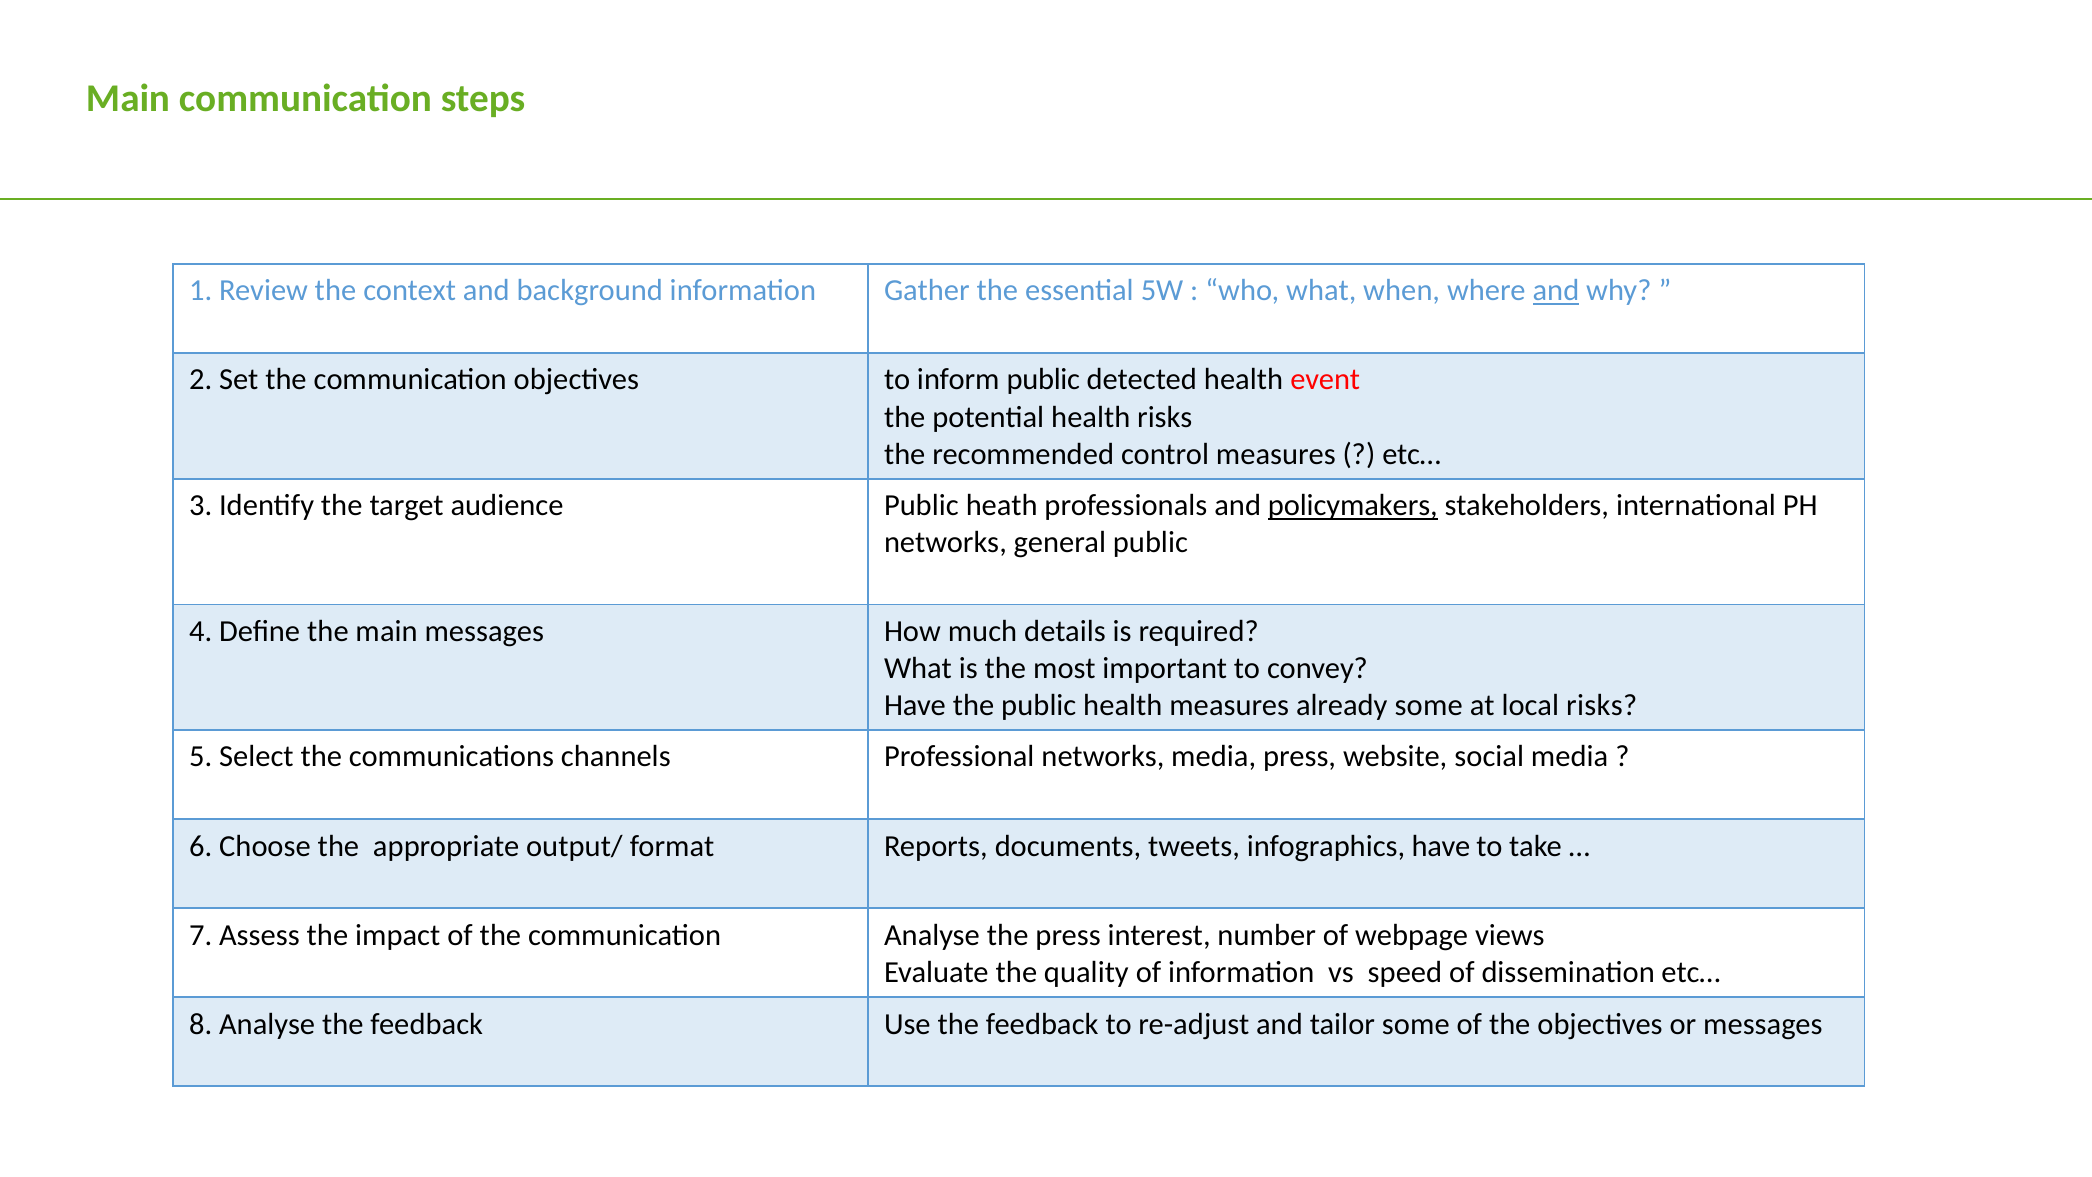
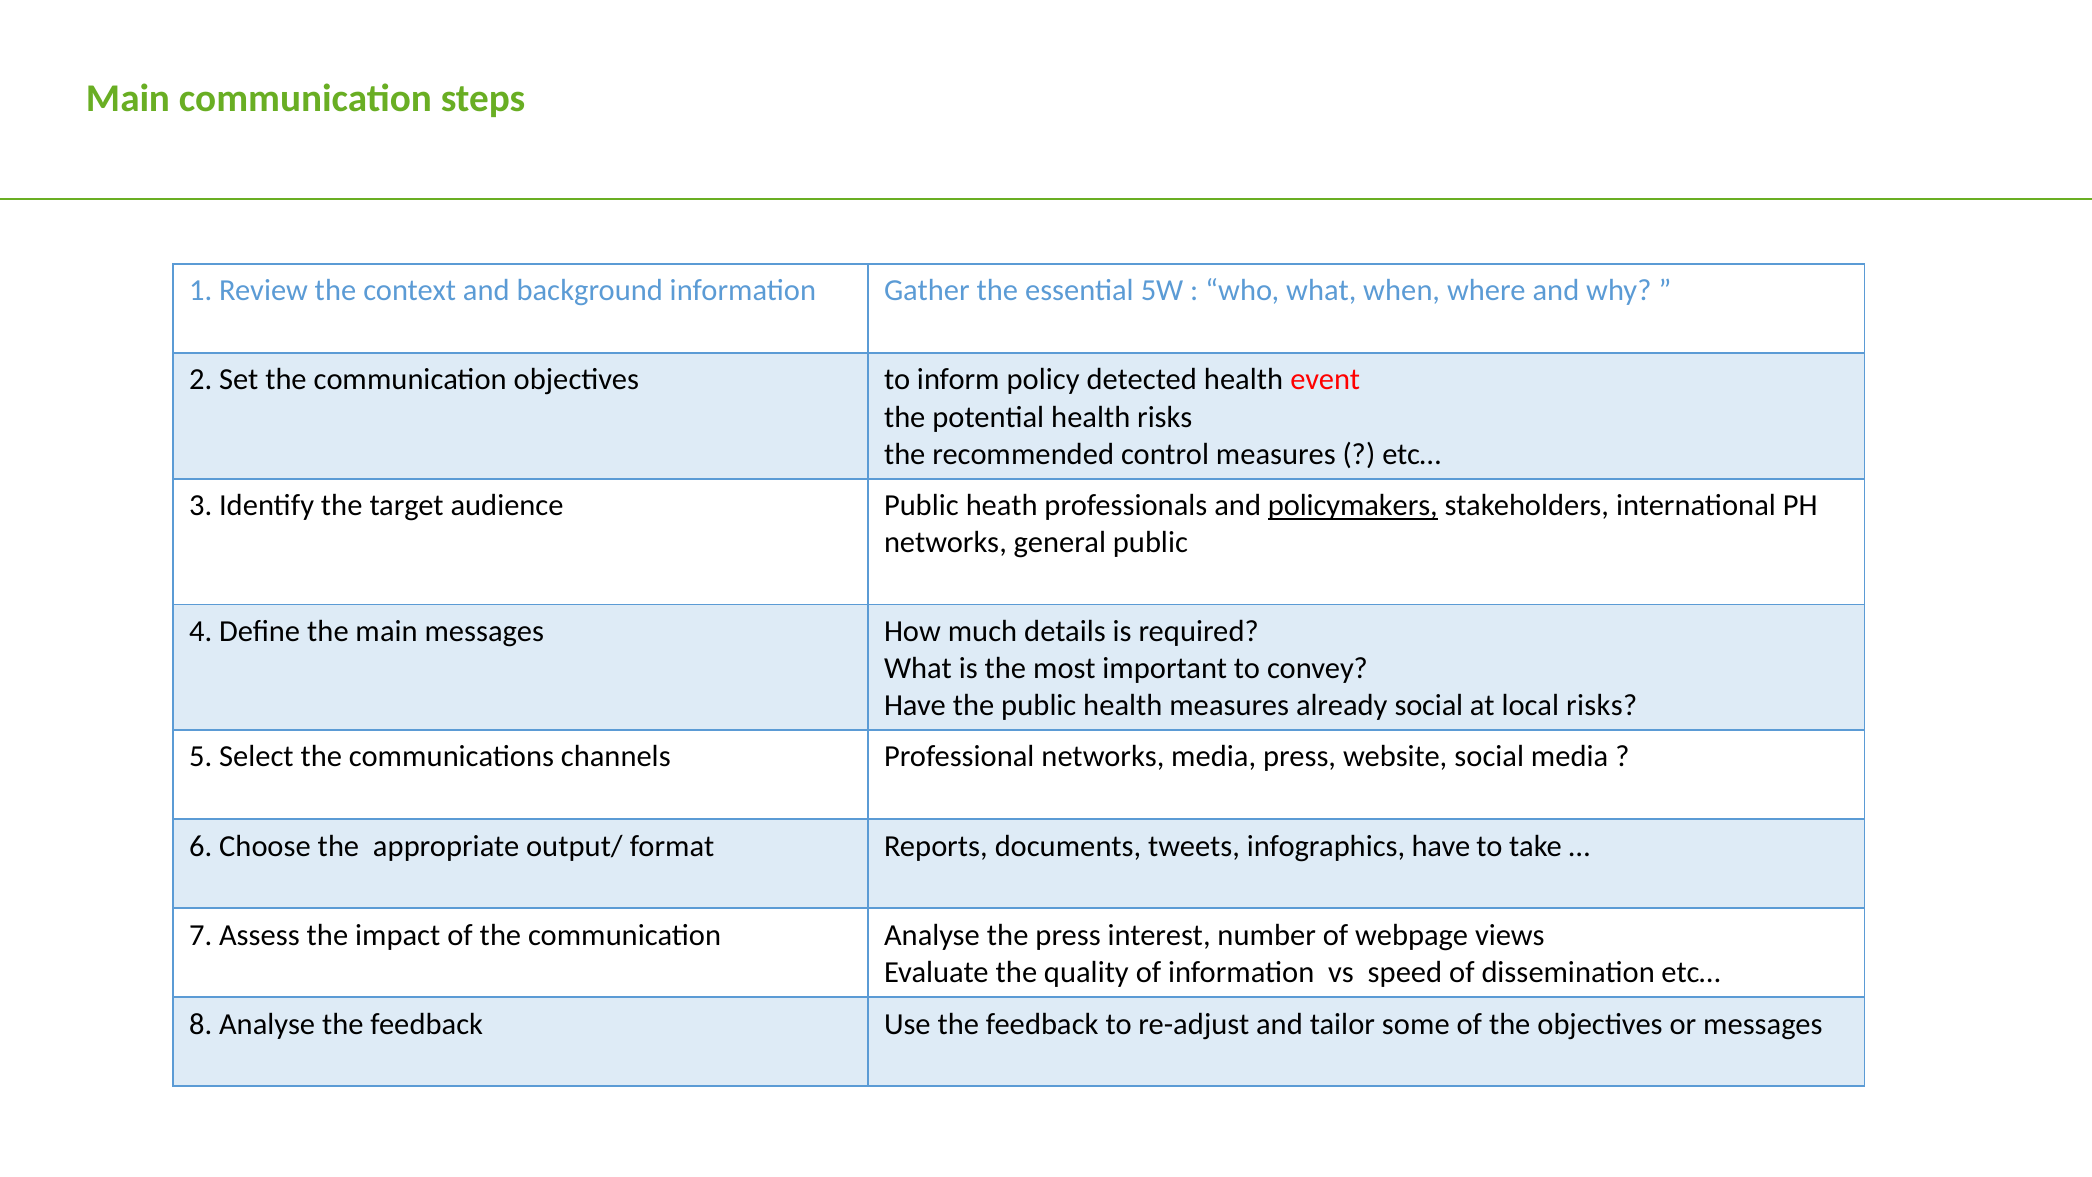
and at (1556, 291) underline: present -> none
inform public: public -> policy
already some: some -> social
